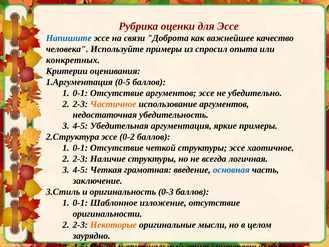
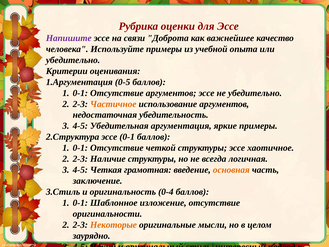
Напишите colour: blue -> purple
спросил: спросил -> учебной
конкретных at (73, 60): конкретных -> убедительно
эссе 0-2: 0-2 -> 0-1
основная colour: blue -> orange
0-3: 0-3 -> 0-4
